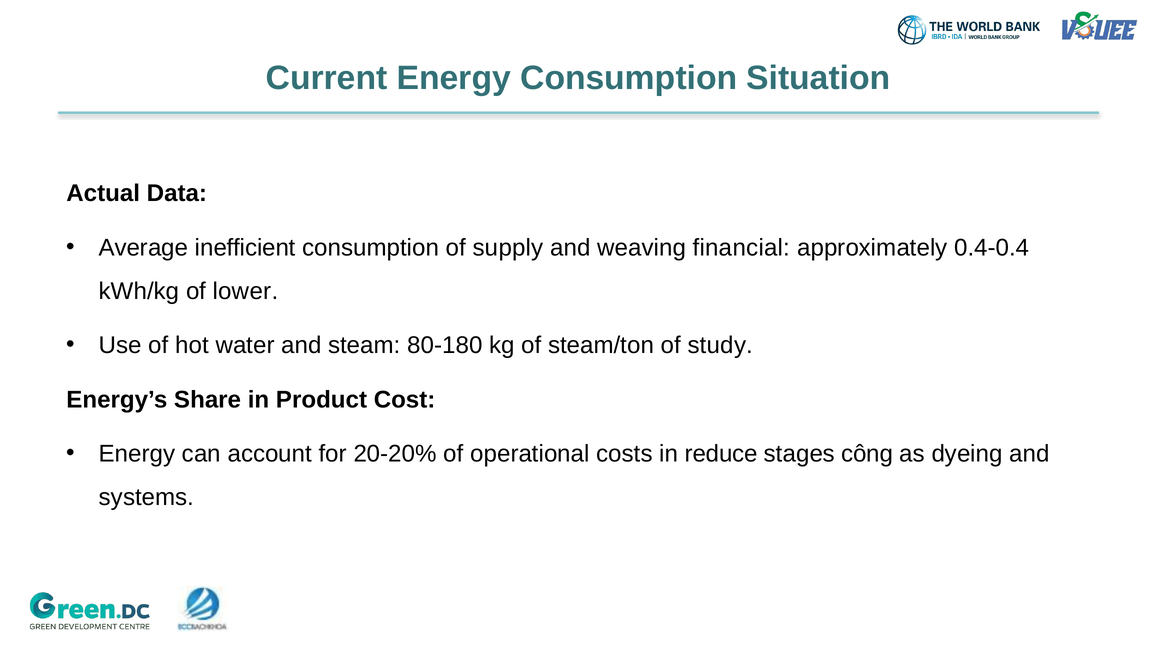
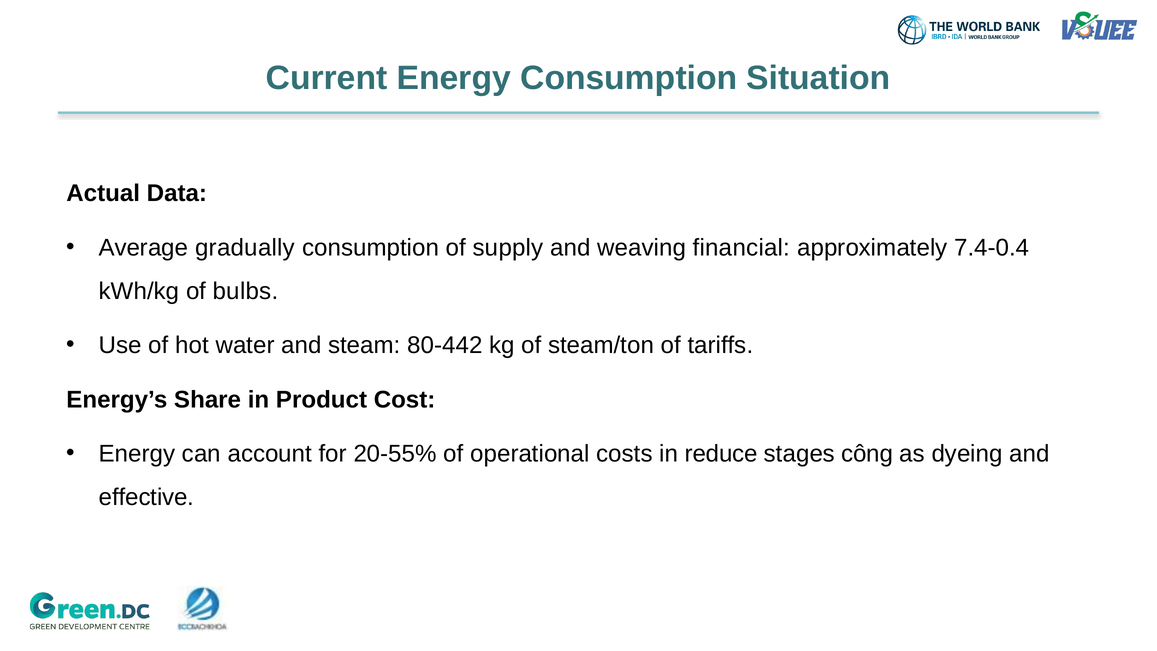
inefficient: inefficient -> gradually
0.4-0.4: 0.4-0.4 -> 7.4-0.4
lower: lower -> bulbs
80-180: 80-180 -> 80-442
study: study -> tariffs
20-20%: 20-20% -> 20-55%
systems: systems -> effective
